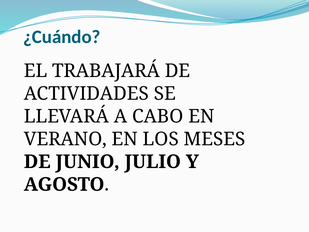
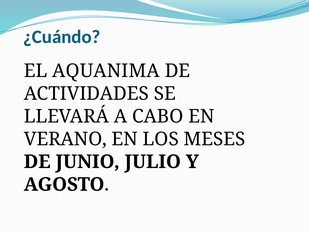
TRABAJARÁ: TRABAJARÁ -> AQUANIMA
